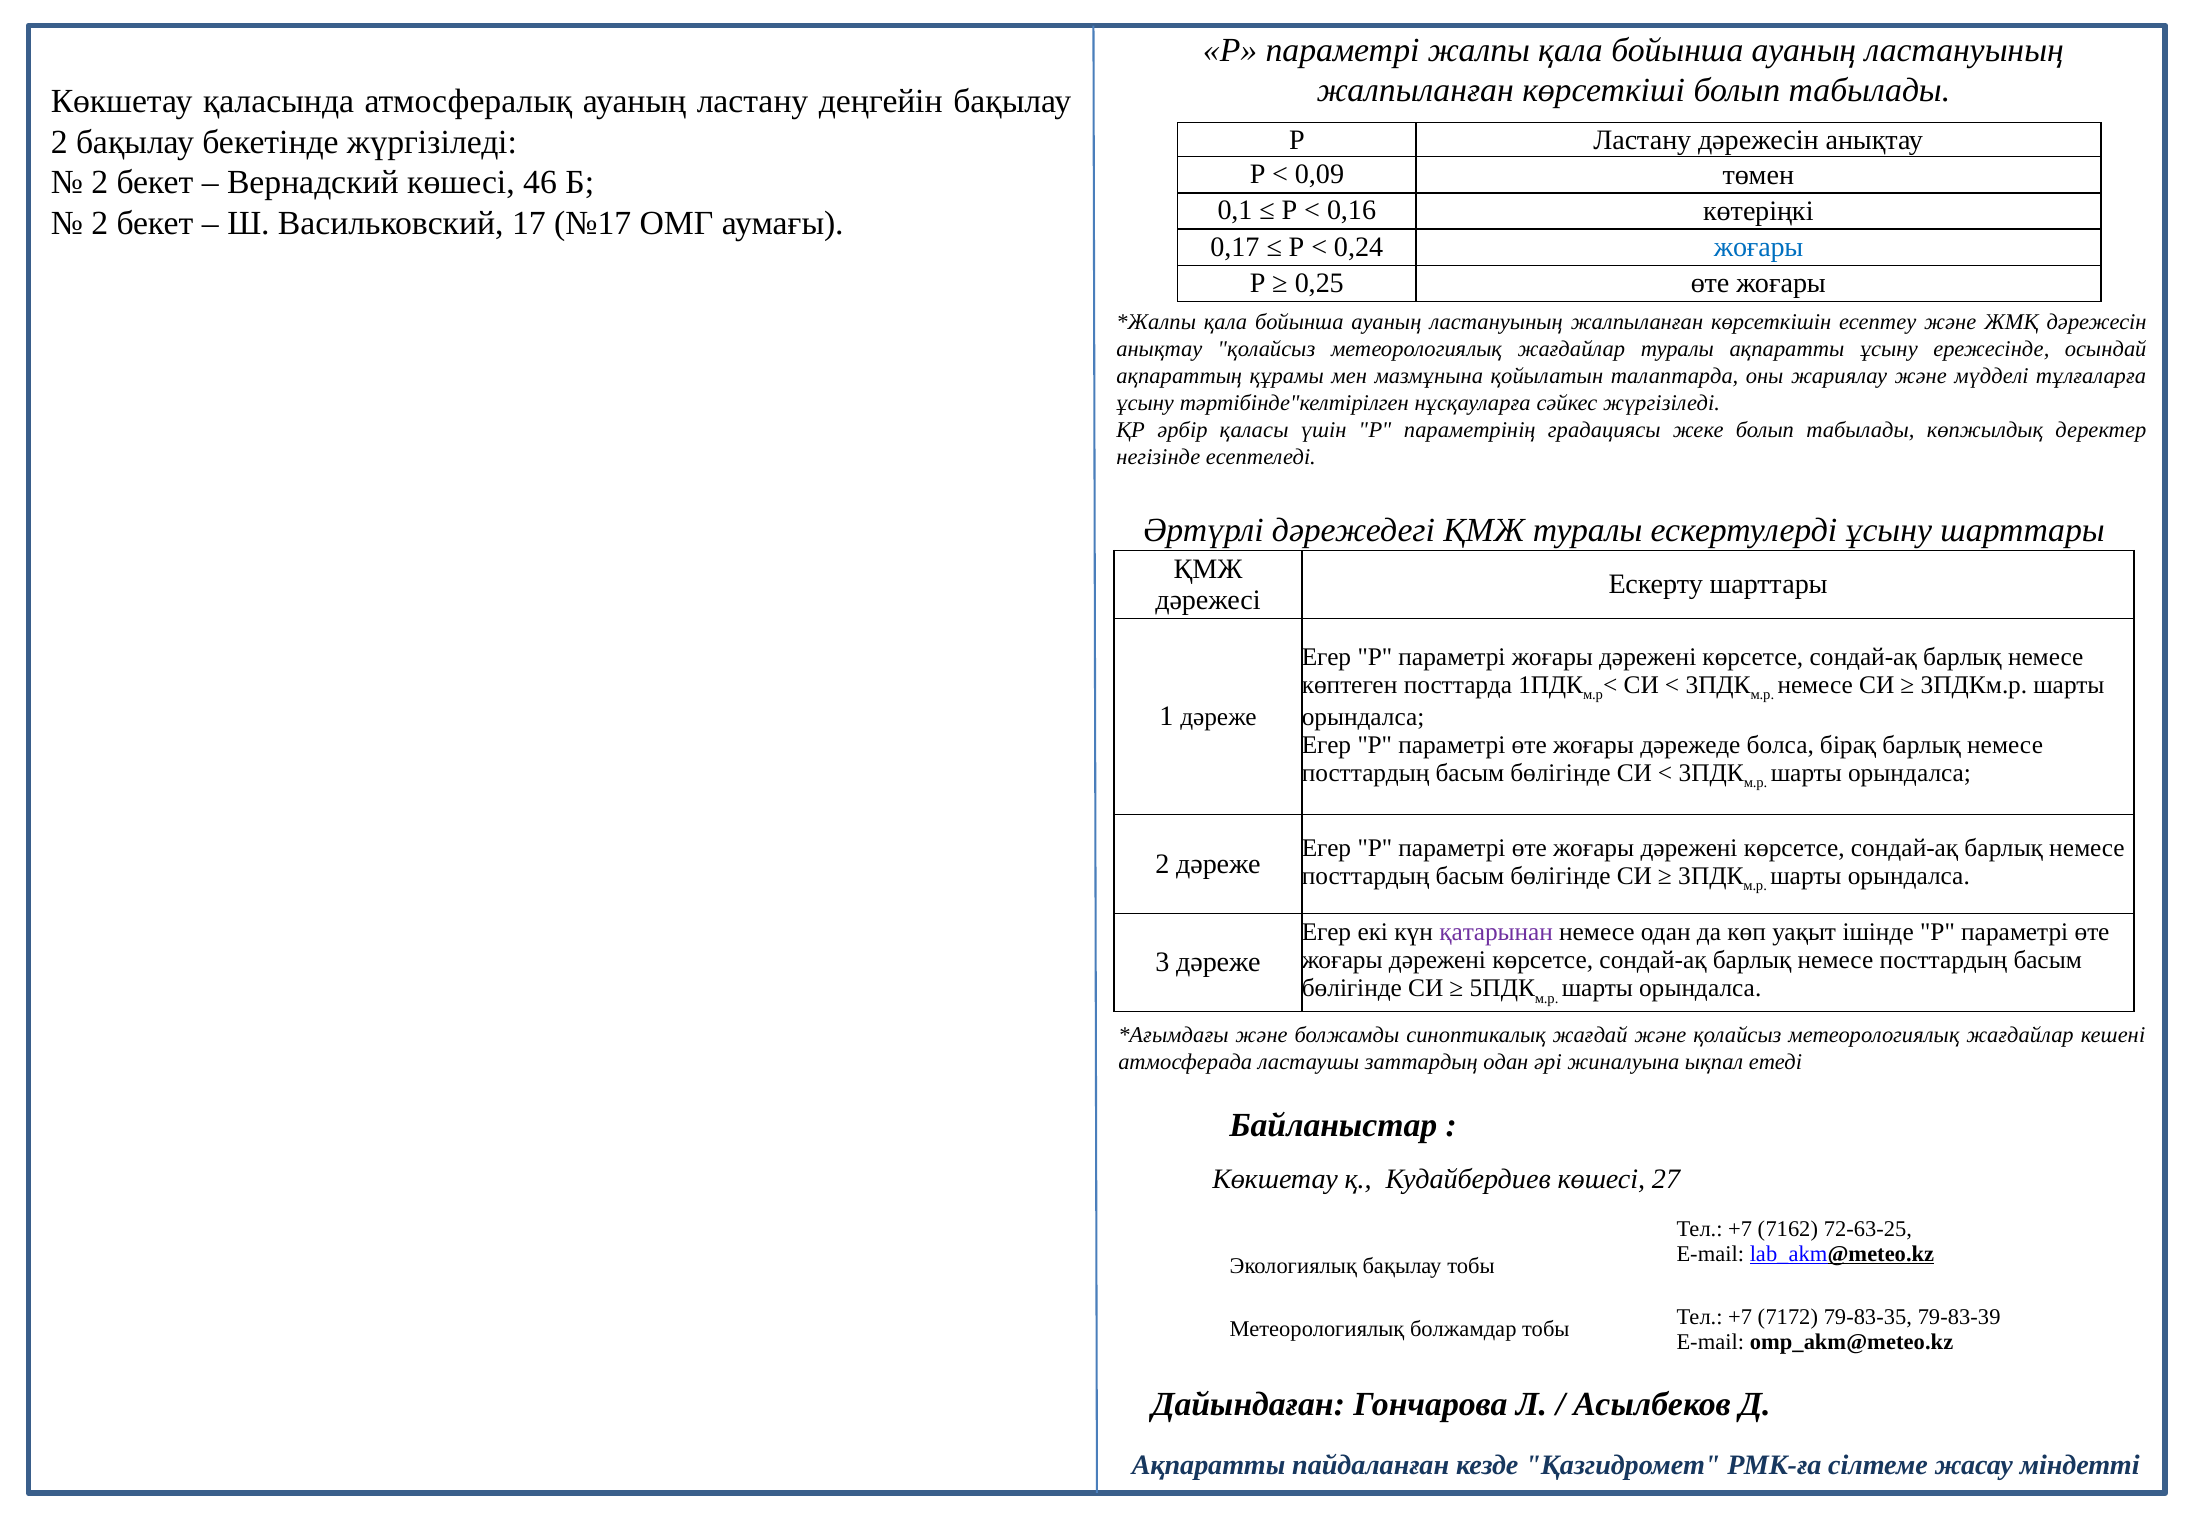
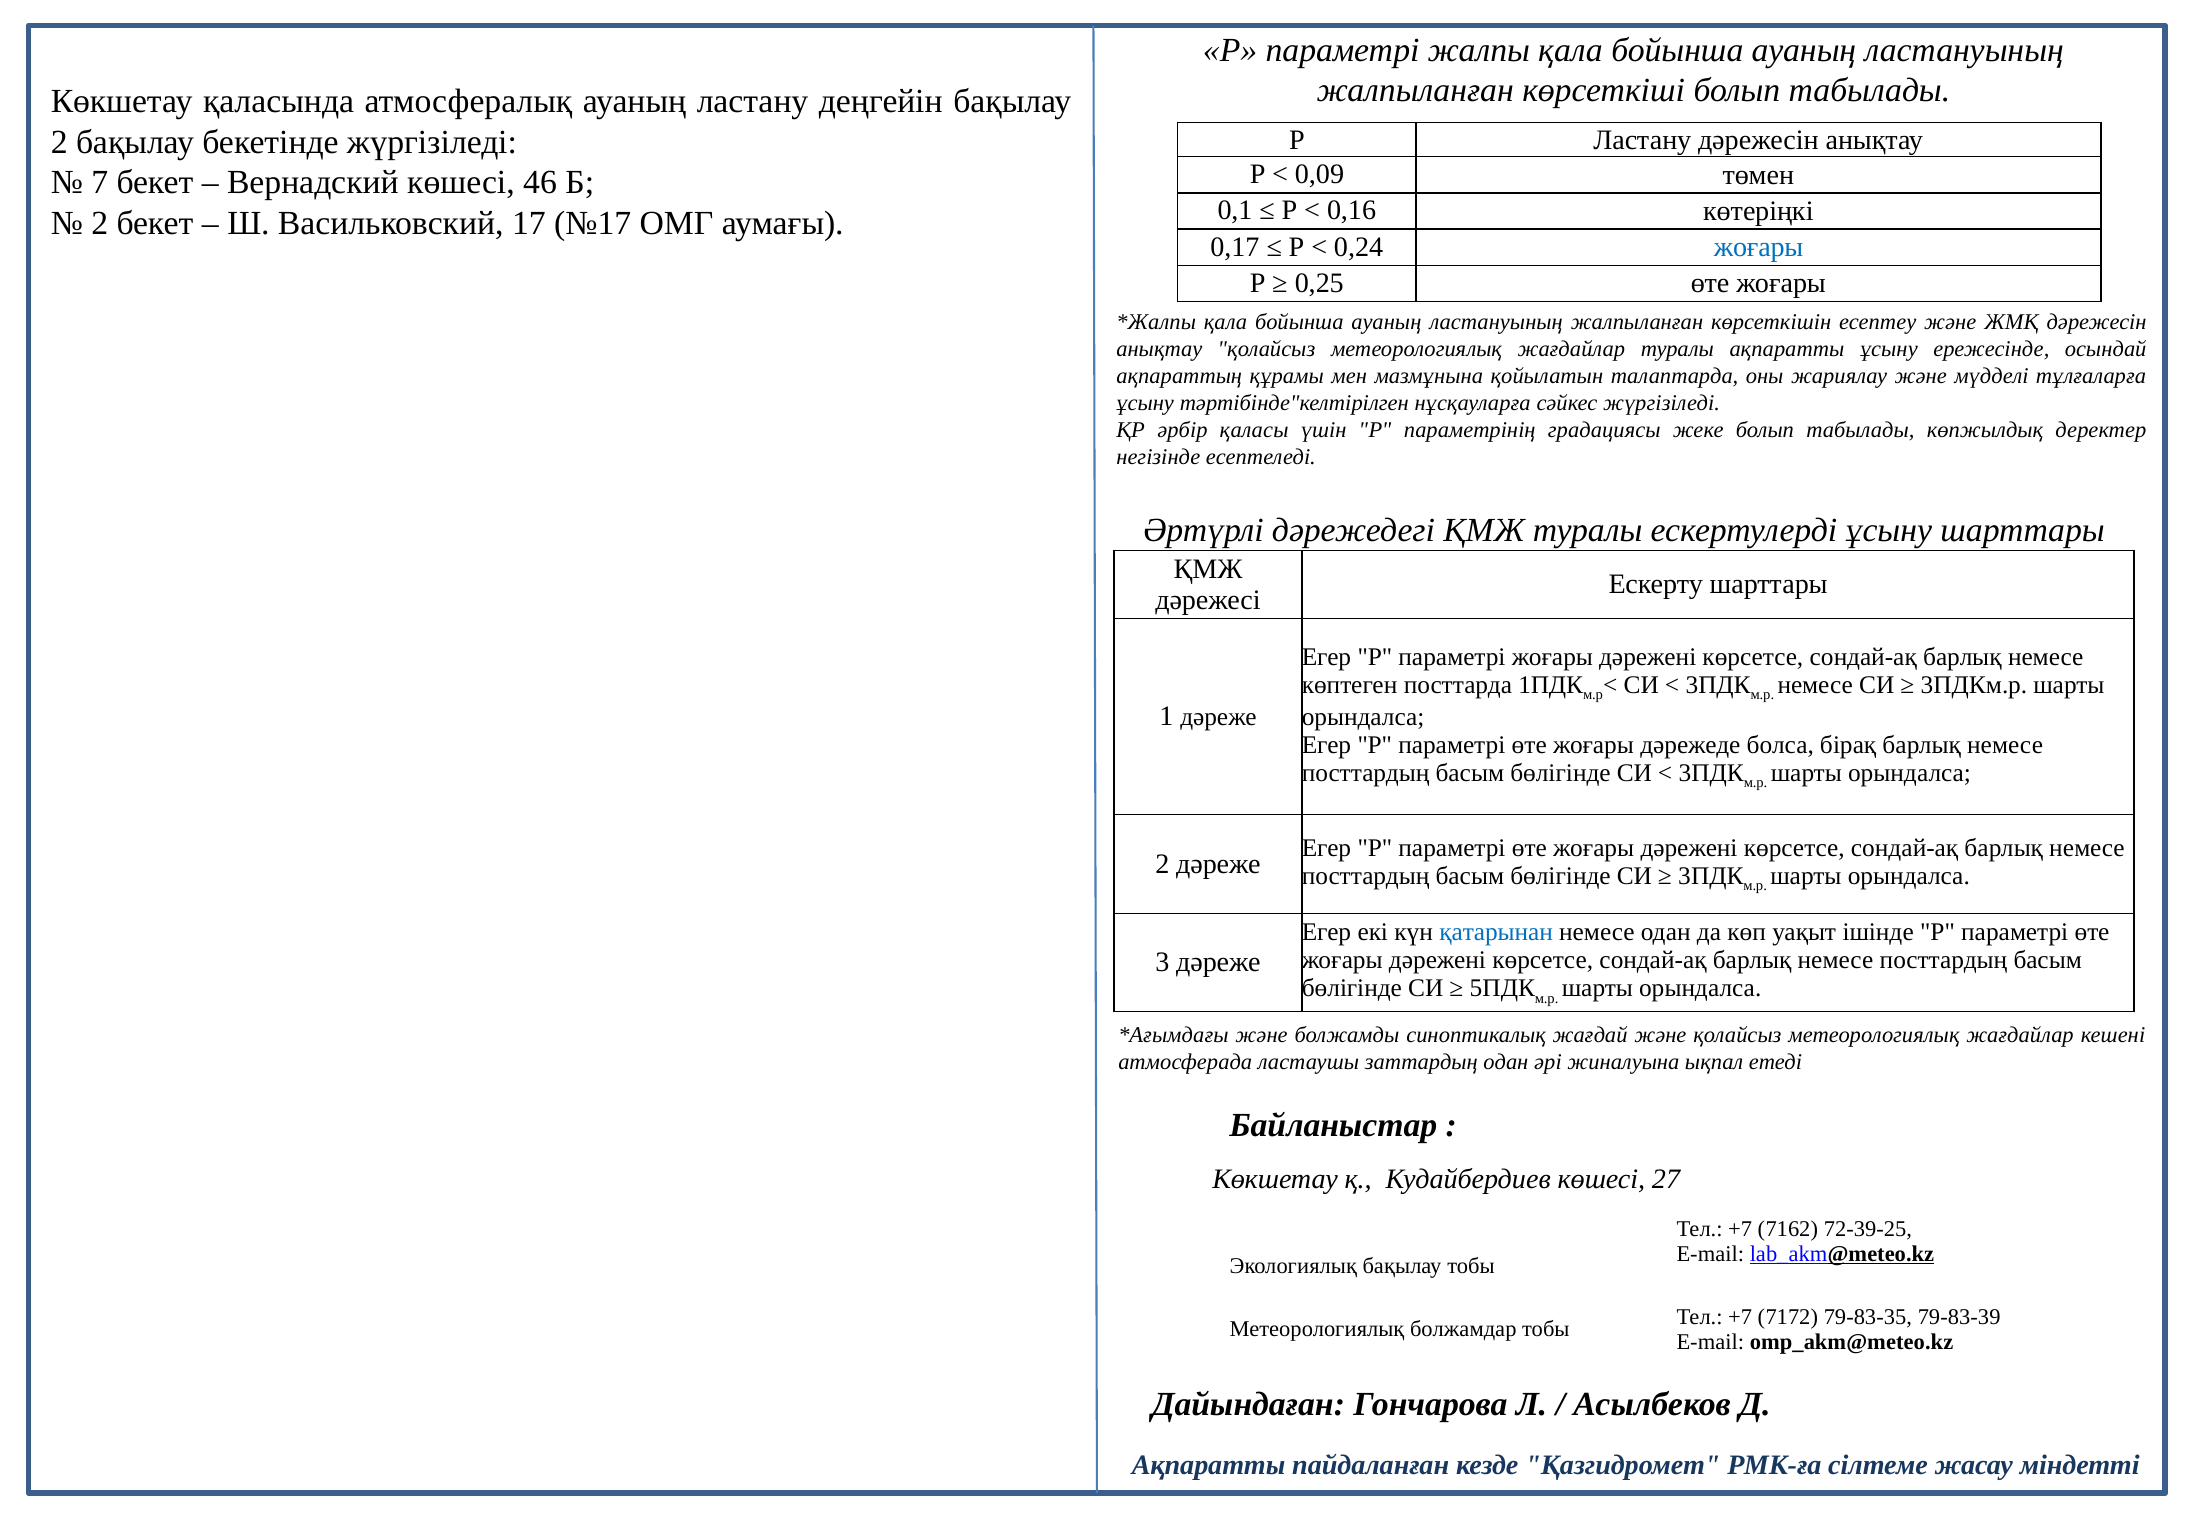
2 at (100, 182): 2 -> 7
қатарынан colour: purple -> blue
72-63-25: 72-63-25 -> 72-39-25
